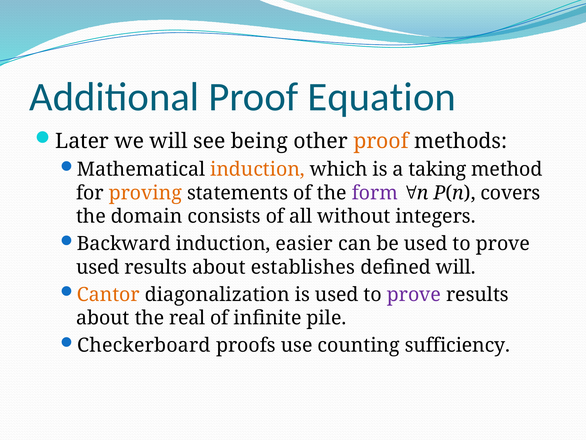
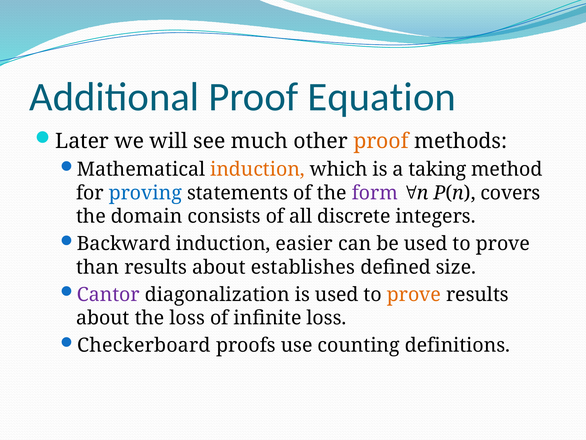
being: being -> much
proving colour: orange -> blue
without: without -> discrete
used at (98, 267): used -> than
defined will: will -> size
Cantor colour: orange -> purple
prove at (414, 294) colour: purple -> orange
the real: real -> loss
infinite pile: pile -> loss
sufficiency: sufficiency -> definitions
